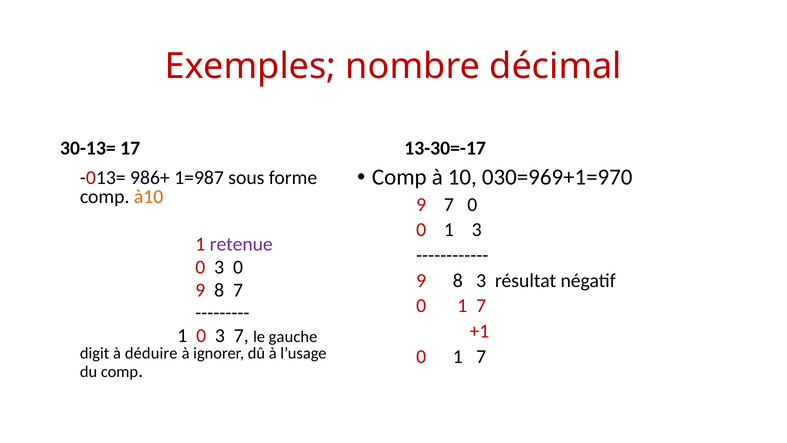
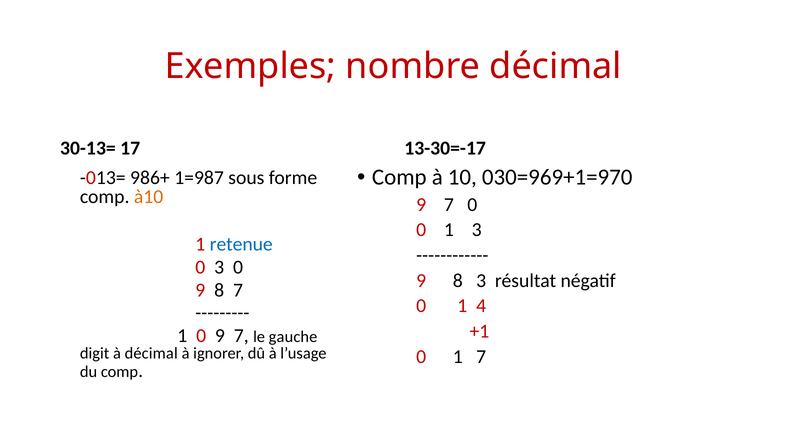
retenue colour: purple -> blue
7 at (481, 306): 7 -> 4
1 0 3: 3 -> 9
à déduire: déduire -> décimal
